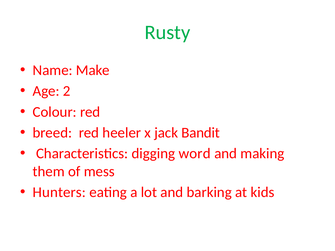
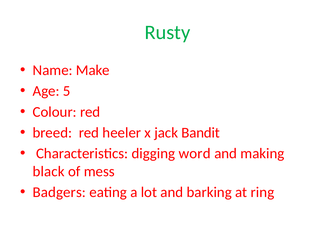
2: 2 -> 5
them: them -> black
Hunters: Hunters -> Badgers
kids: kids -> ring
